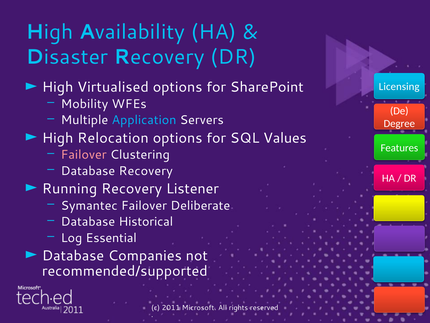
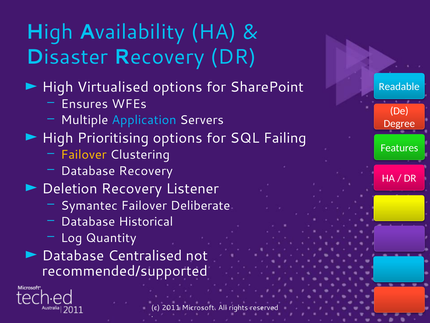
Licensing: Licensing -> Readable
Mobility: Mobility -> Ensures
Relocation: Relocation -> Prioritising
Values: Values -> Failing
Failover at (84, 155) colour: pink -> yellow
Running: Running -> Deletion
Essential: Essential -> Quantity
Companies: Companies -> Centralised
